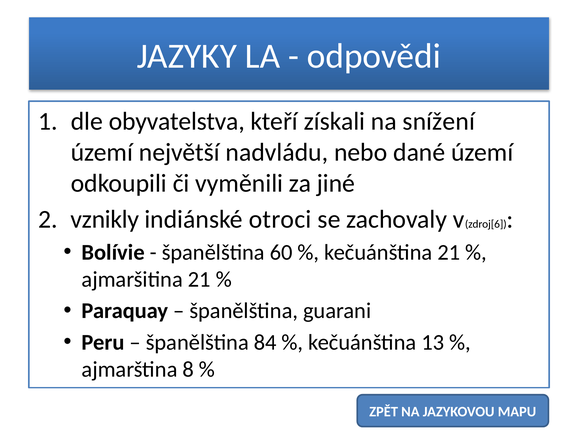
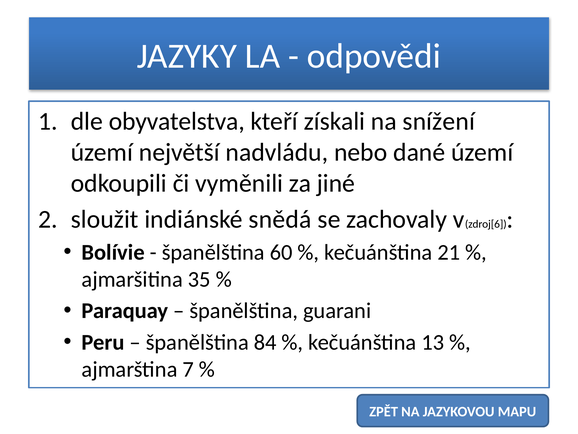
vznikly: vznikly -> sloužit
otroci: otroci -> snědá
ajmaršitina 21: 21 -> 35
8: 8 -> 7
